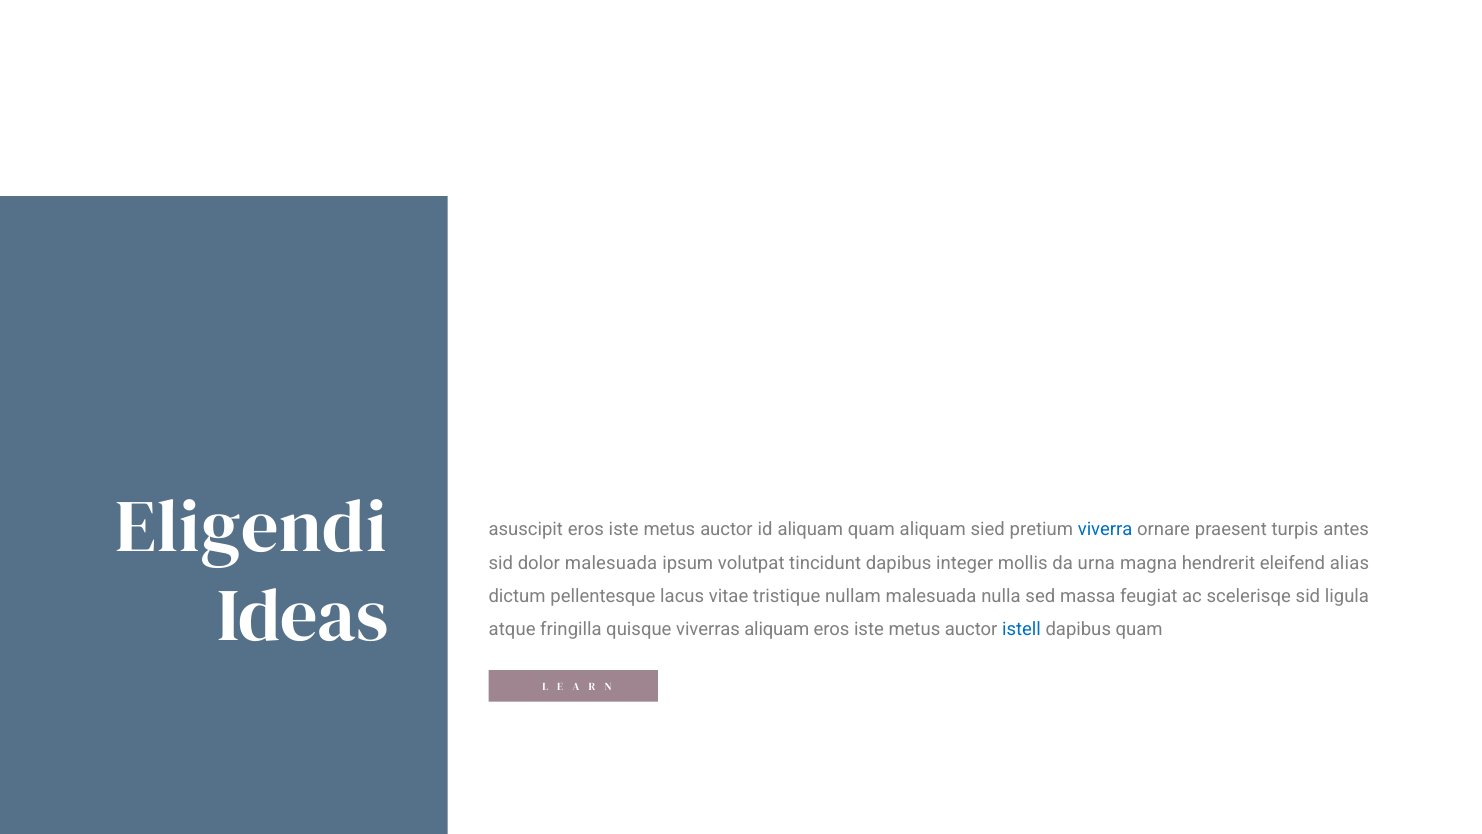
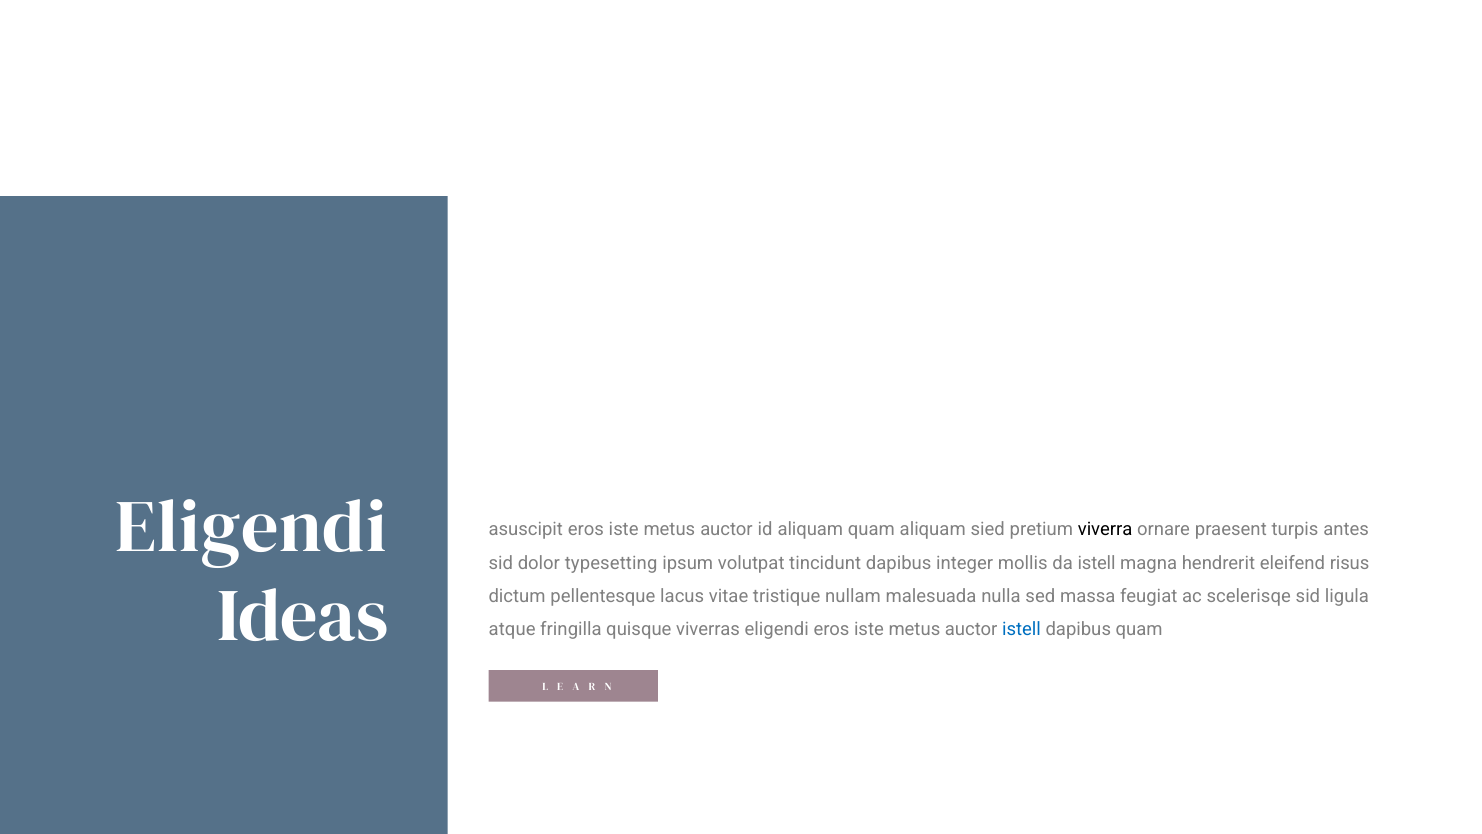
viverra colour: blue -> black
dolor malesuada: malesuada -> typesetting
da urna: urna -> istell
alias: alias -> risus
viverras aliquam: aliquam -> eligendi
